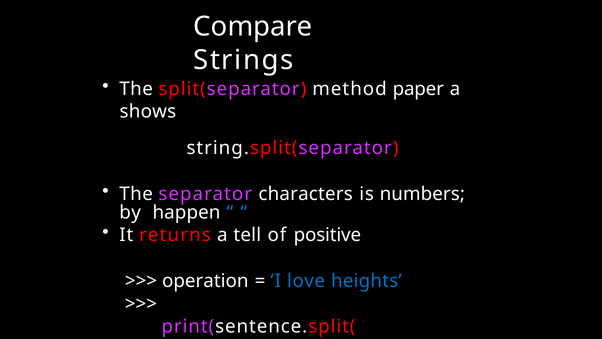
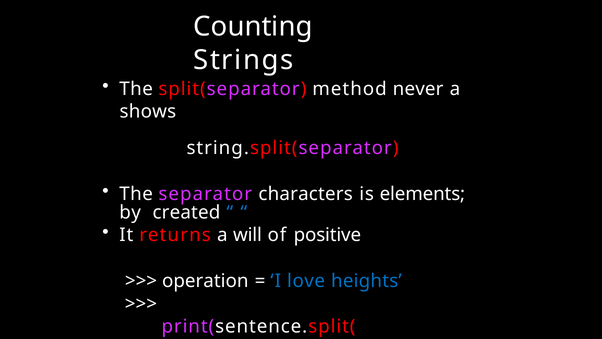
Compare: Compare -> Counting
paper: paper -> never
numbers: numbers -> elements
happen: happen -> created
tell: tell -> will
